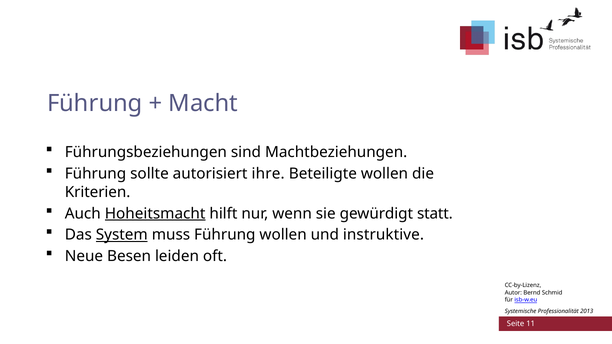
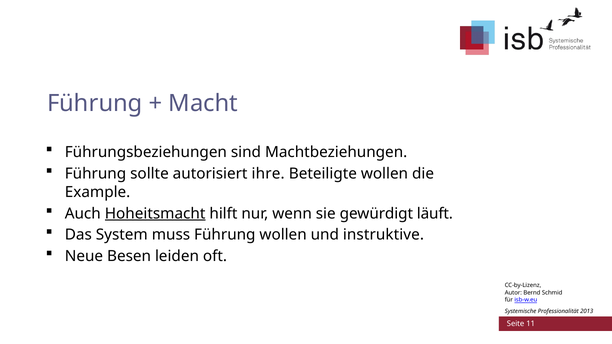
Kriterien: Kriterien -> Example
statt: statt -> läuft
System underline: present -> none
